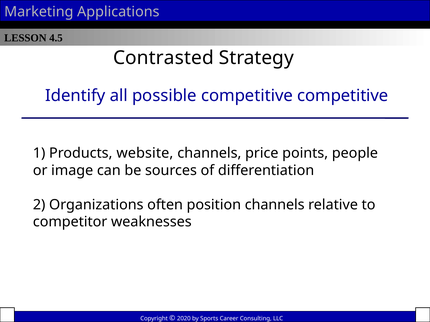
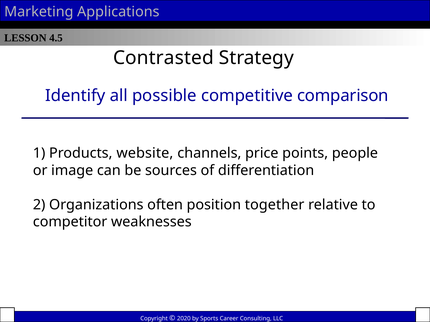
competitive competitive: competitive -> comparison
position channels: channels -> together
